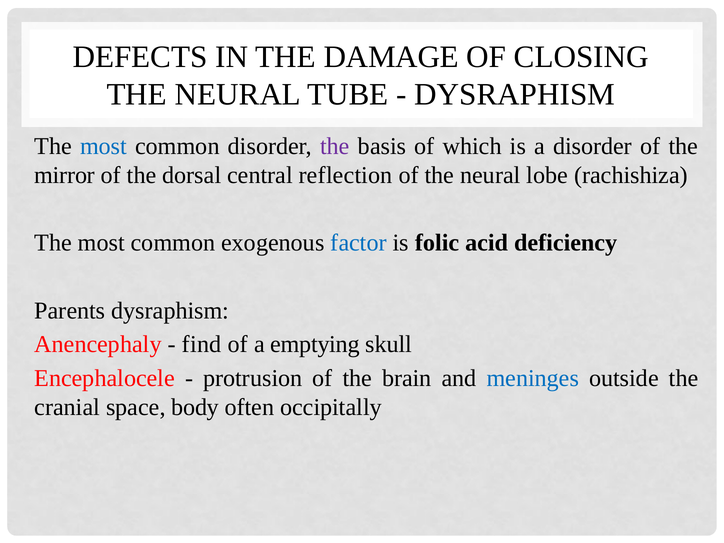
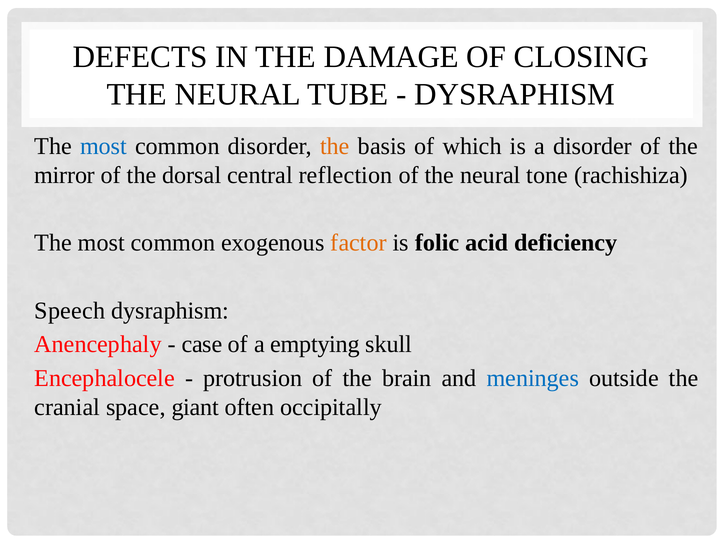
the at (335, 146) colour: purple -> orange
lobe: lobe -> tone
factor colour: blue -> orange
Parents: Parents -> Speech
find: find -> case
body: body -> giant
